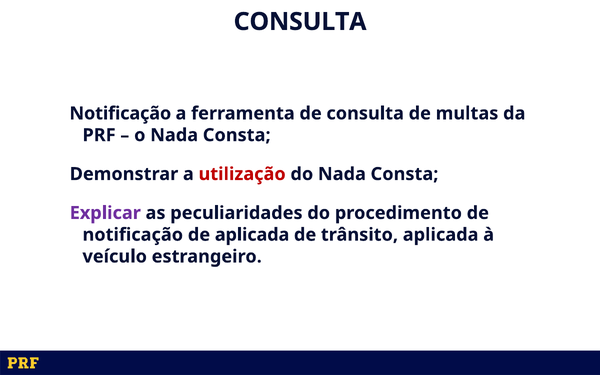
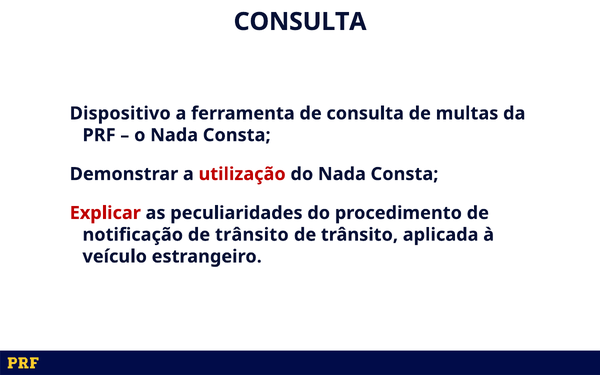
Notificação at (120, 113): Notificação -> Dispositivo
Explicar colour: purple -> red
notificação de aplicada: aplicada -> trânsito
